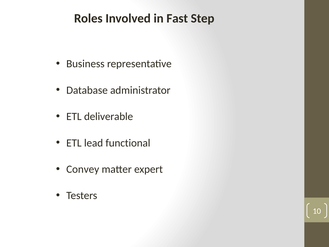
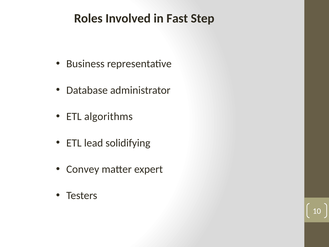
deliverable: deliverable -> algorithms
functional: functional -> solidifying
